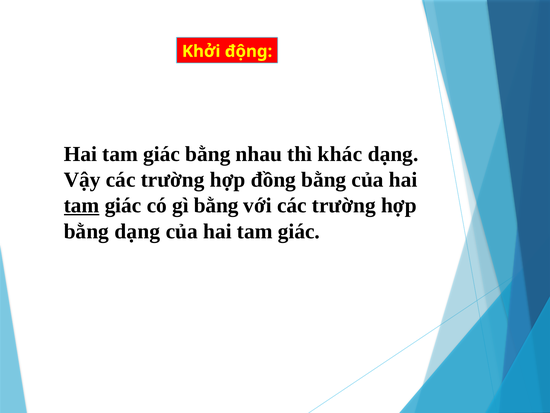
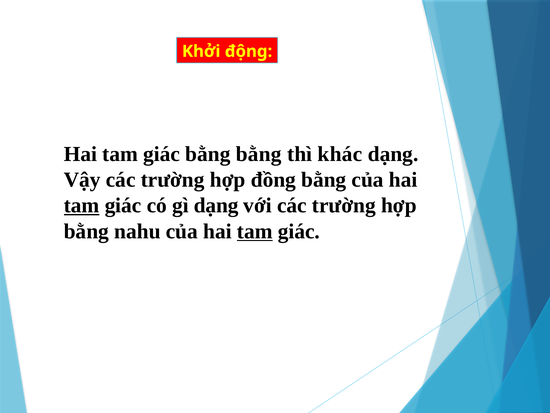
bằng nhau: nhau -> bằng
gì bằng: bằng -> dạng
bằng dạng: dạng -> nahu
tam at (255, 231) underline: none -> present
